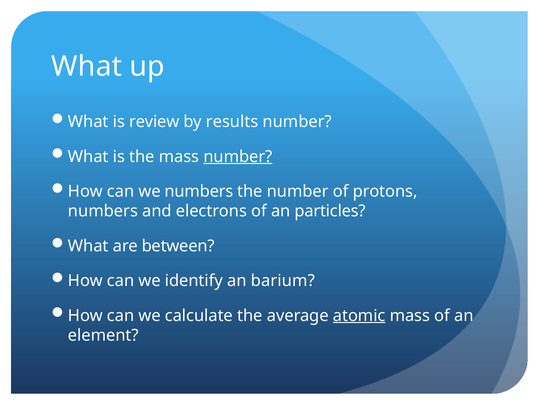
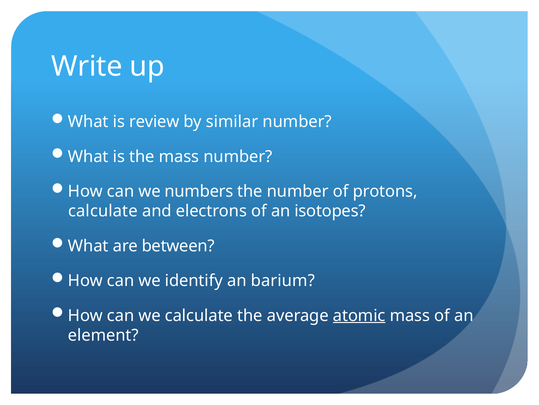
What at (87, 66): What -> Write
results: results -> similar
number at (238, 156) underline: present -> none
numbers at (103, 211): numbers -> calculate
particles: particles -> isotopes
